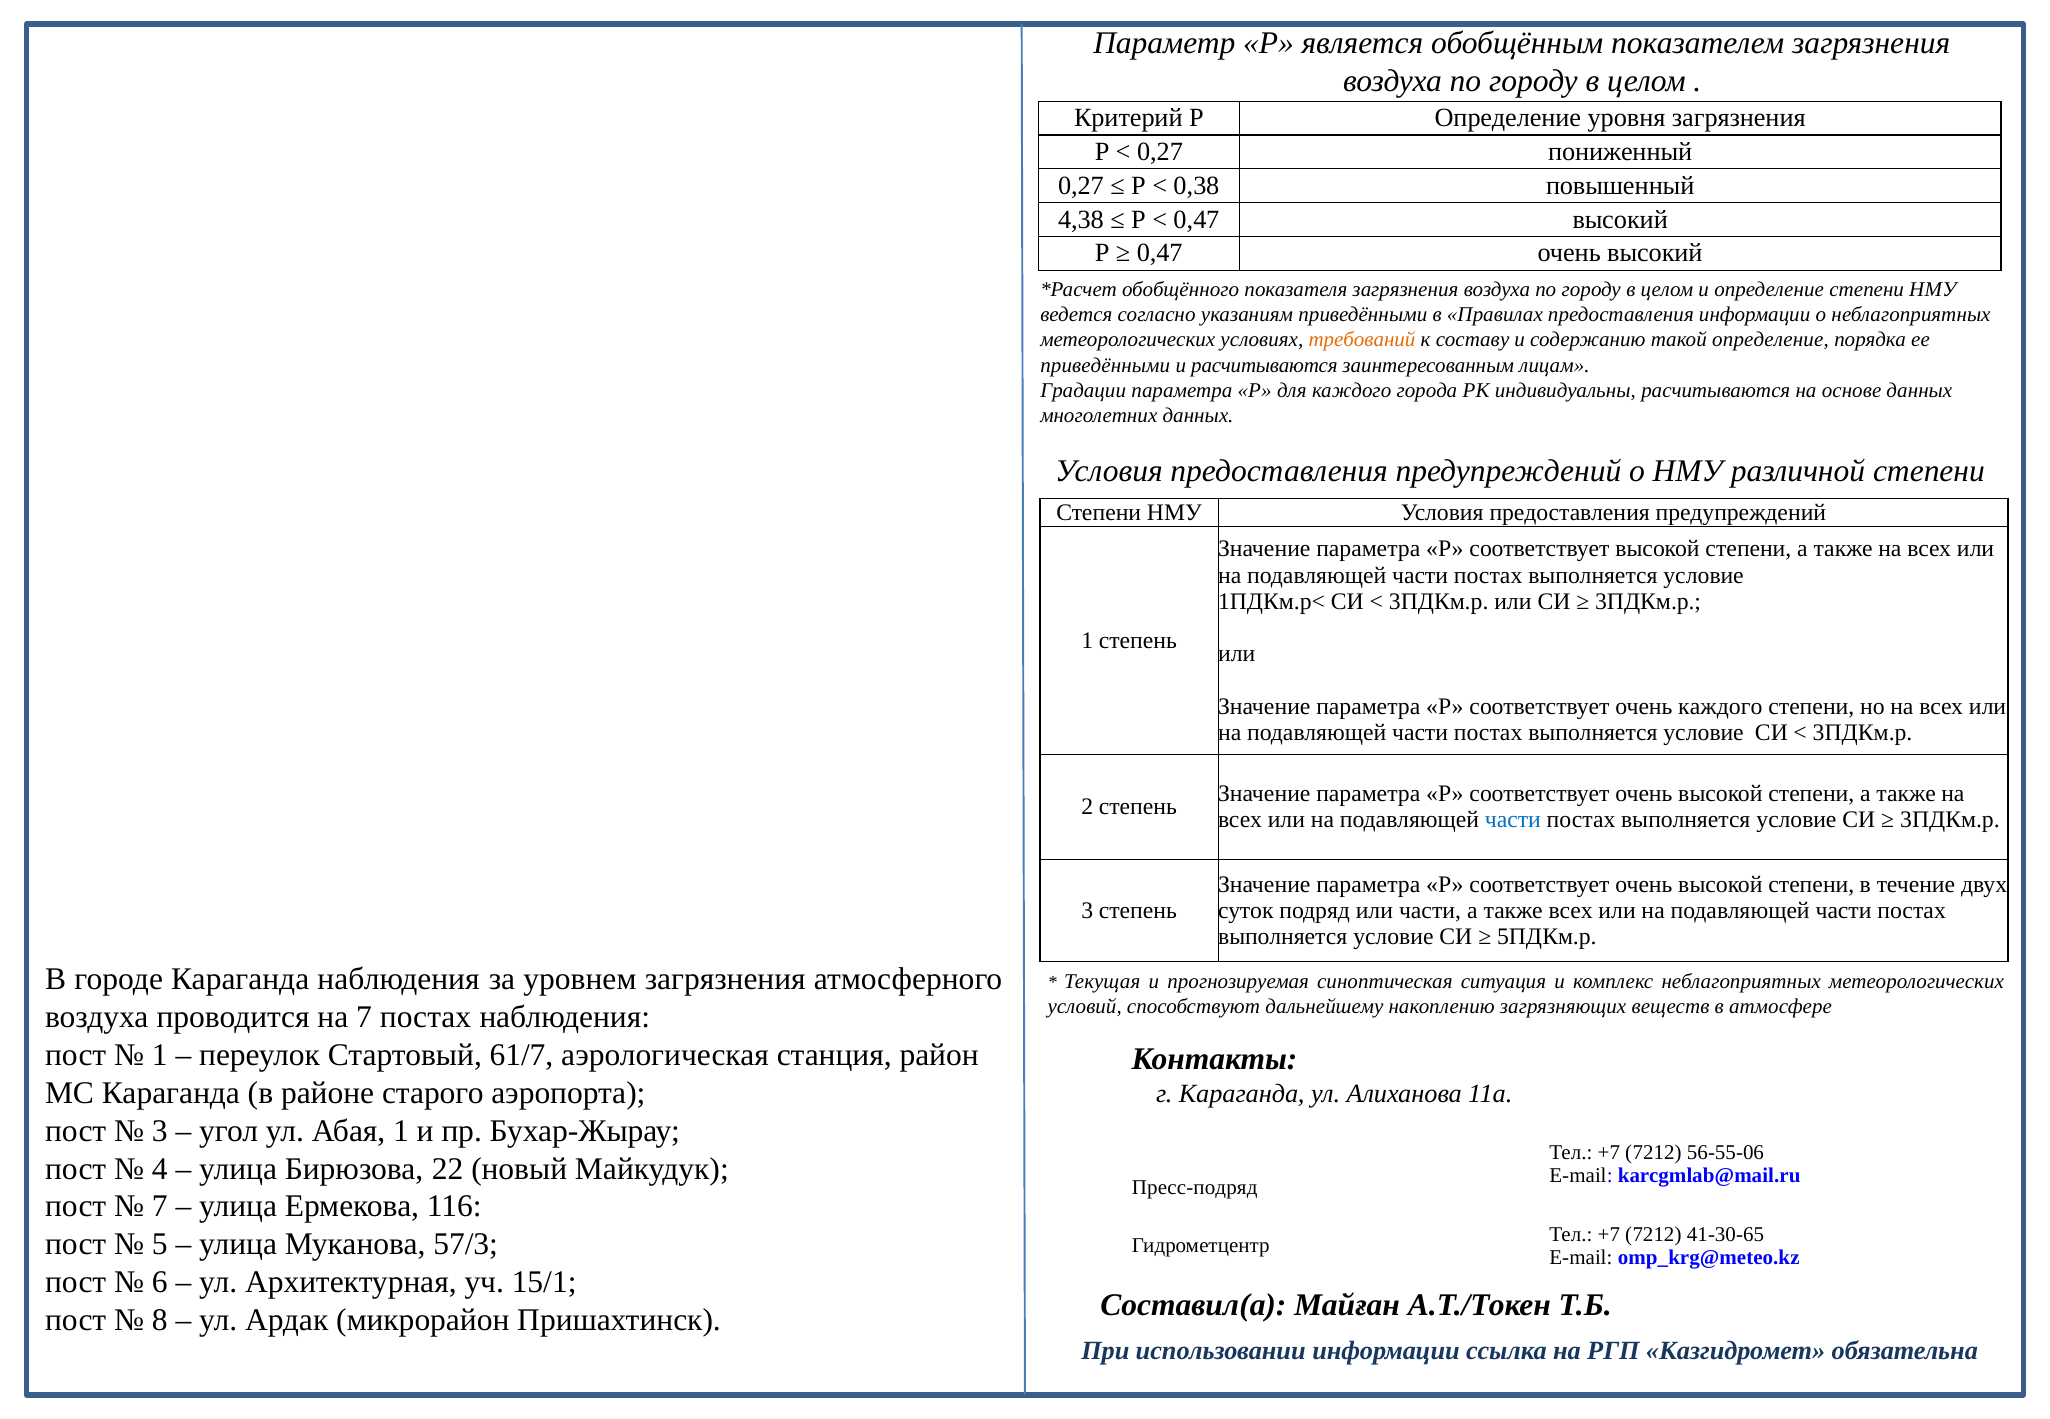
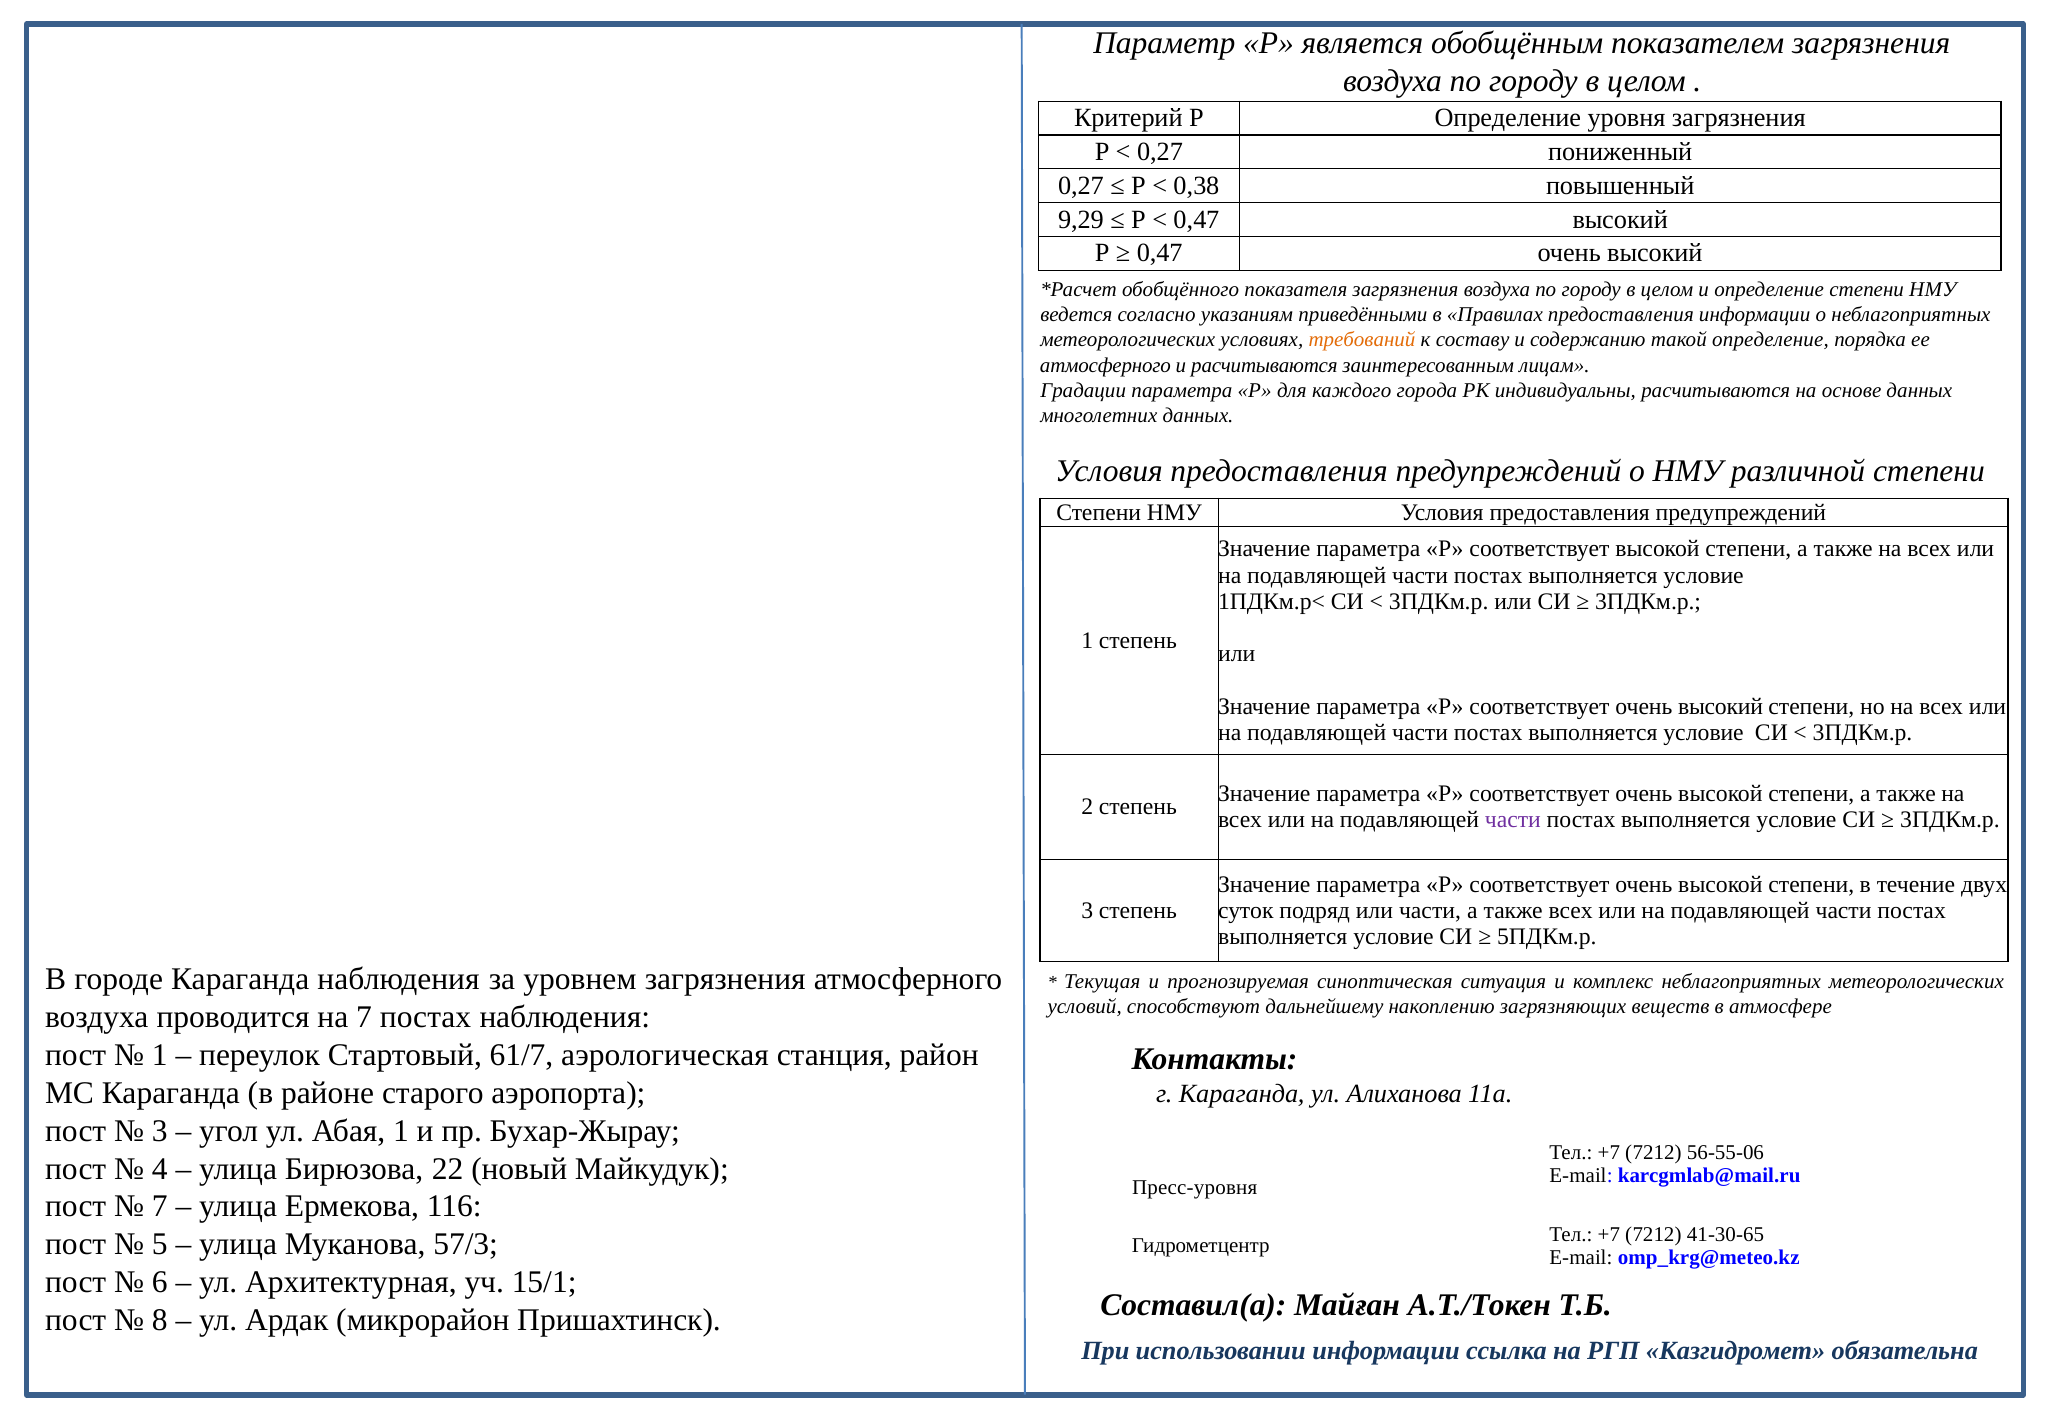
4,38: 4,38 -> 9,29
приведёнными at (1105, 365): приведёнными -> атмосферного
соответствует очень каждого: каждого -> высокий
части at (1513, 820) colour: blue -> purple
Пресс-подряд: Пресс-подряд -> Пресс-уровня
